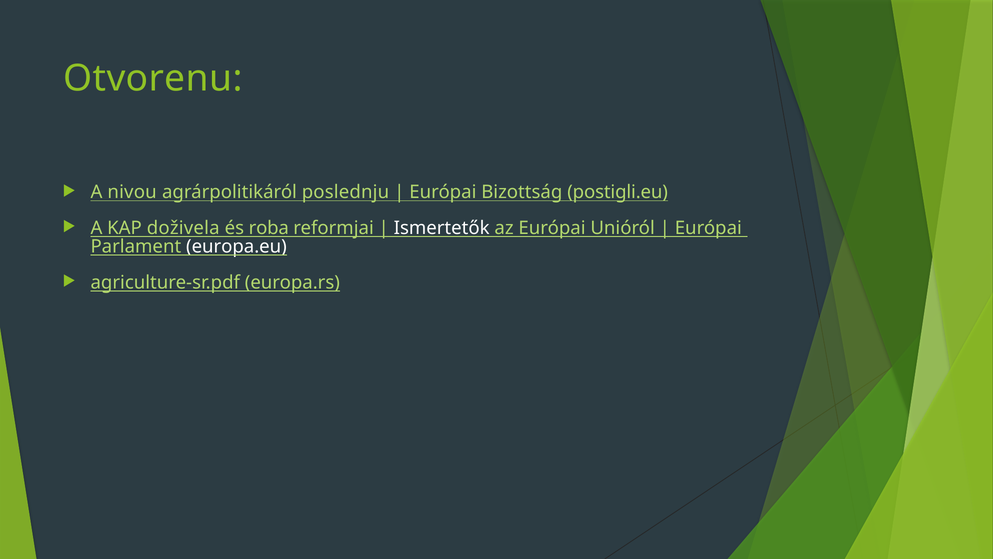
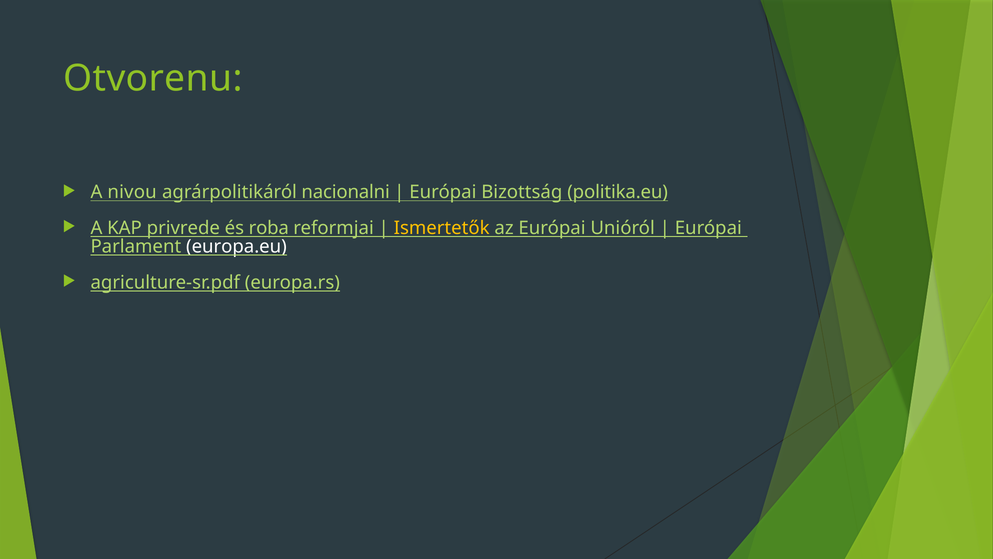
poslednju: poslednju -> nacionalni
postigli.eu: postigli.eu -> politika.eu
doživela: doživela -> privrede
Ismertetők colour: white -> yellow
